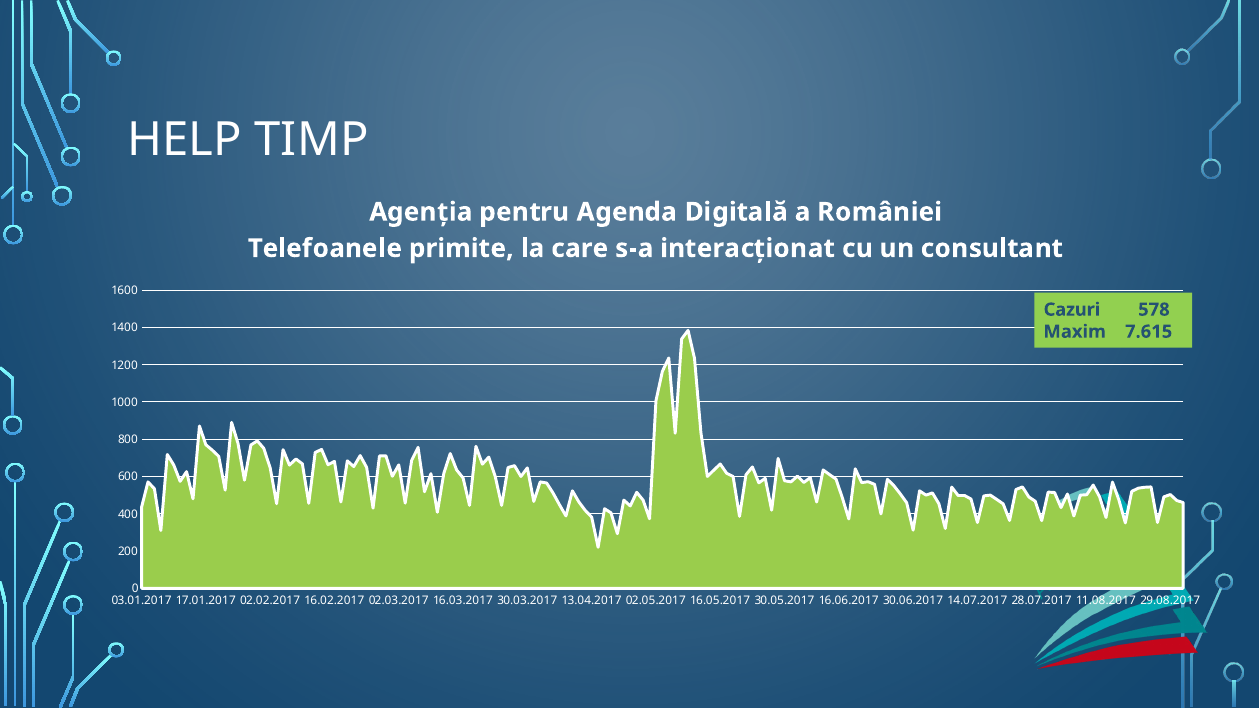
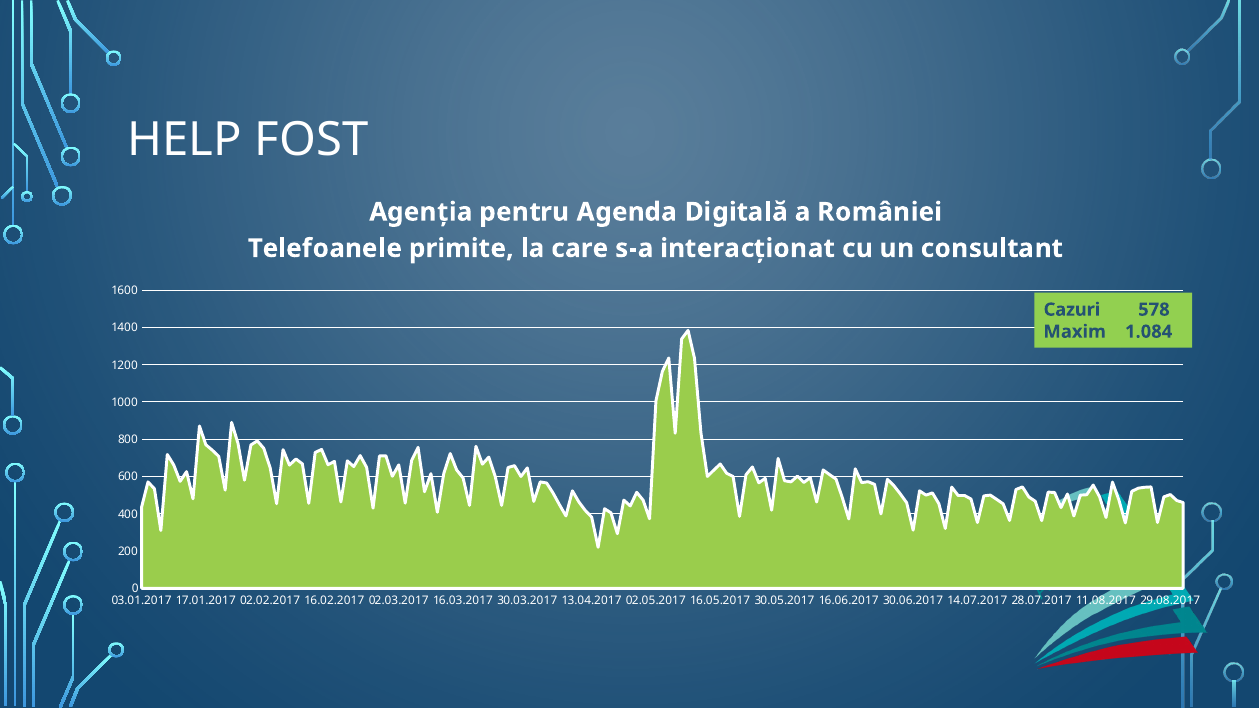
TIMP: TIMP -> FOST
7.615: 7.615 -> 1.084
